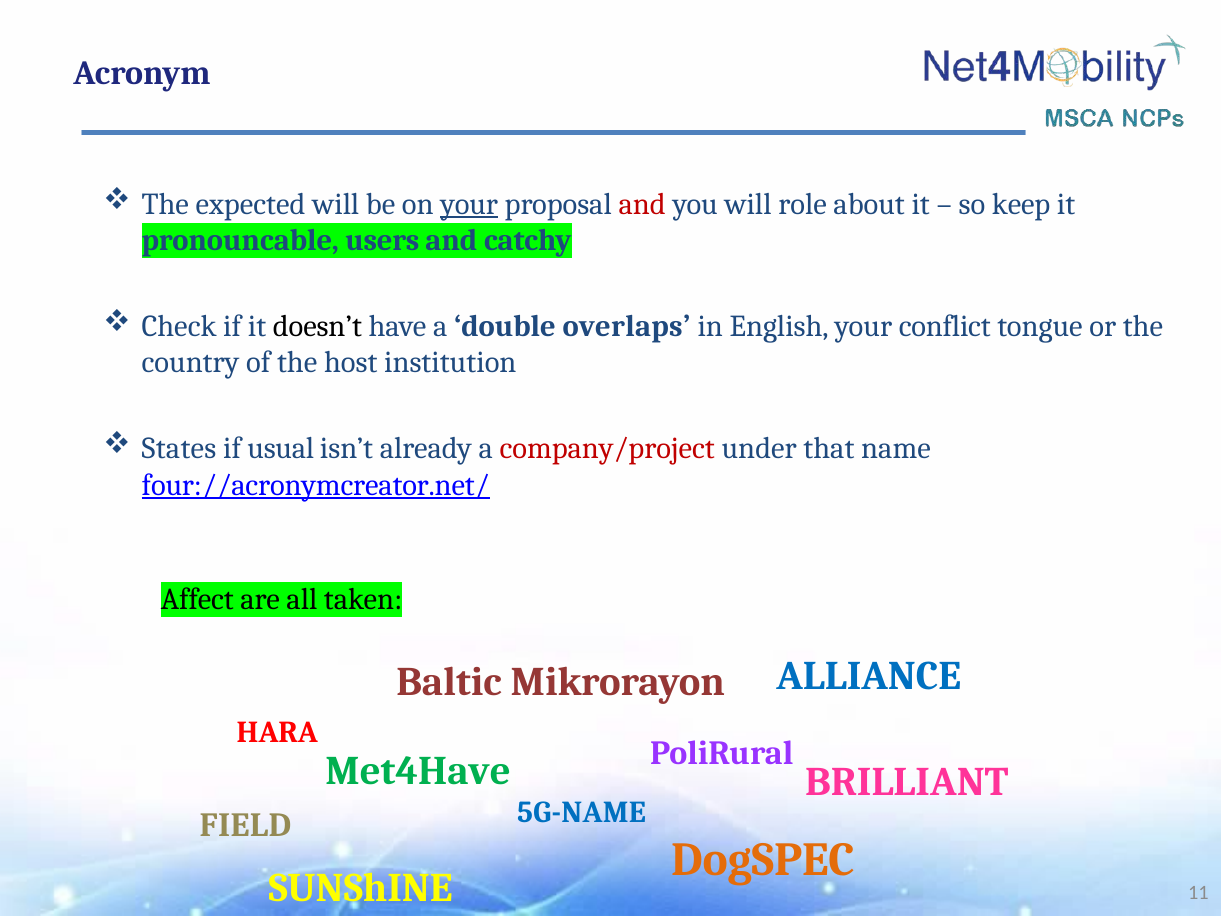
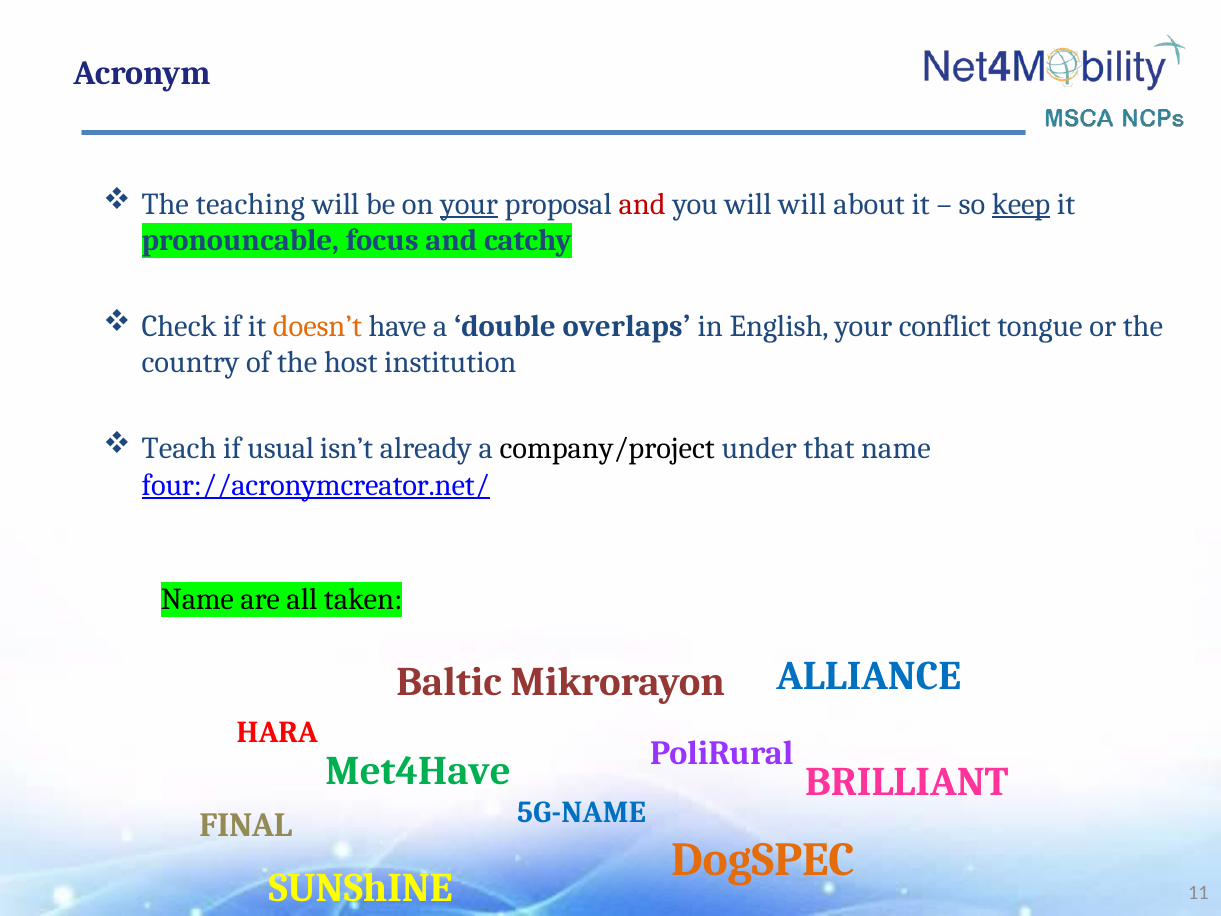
expected: expected -> teaching
will role: role -> will
keep underline: none -> present
users: users -> focus
doesn’t colour: black -> orange
States: States -> Teach
company/project colour: red -> black
Affect at (197, 599): Affect -> Name
FIELD: FIELD -> FINAL
